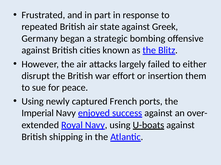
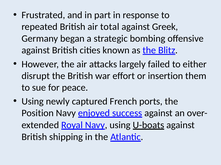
state: state -> total
Imperial: Imperial -> Position
